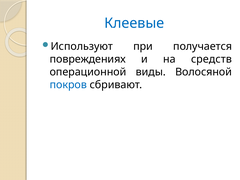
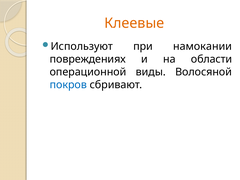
Клеевые colour: blue -> orange
получается: получается -> намокании
средств: средств -> области
